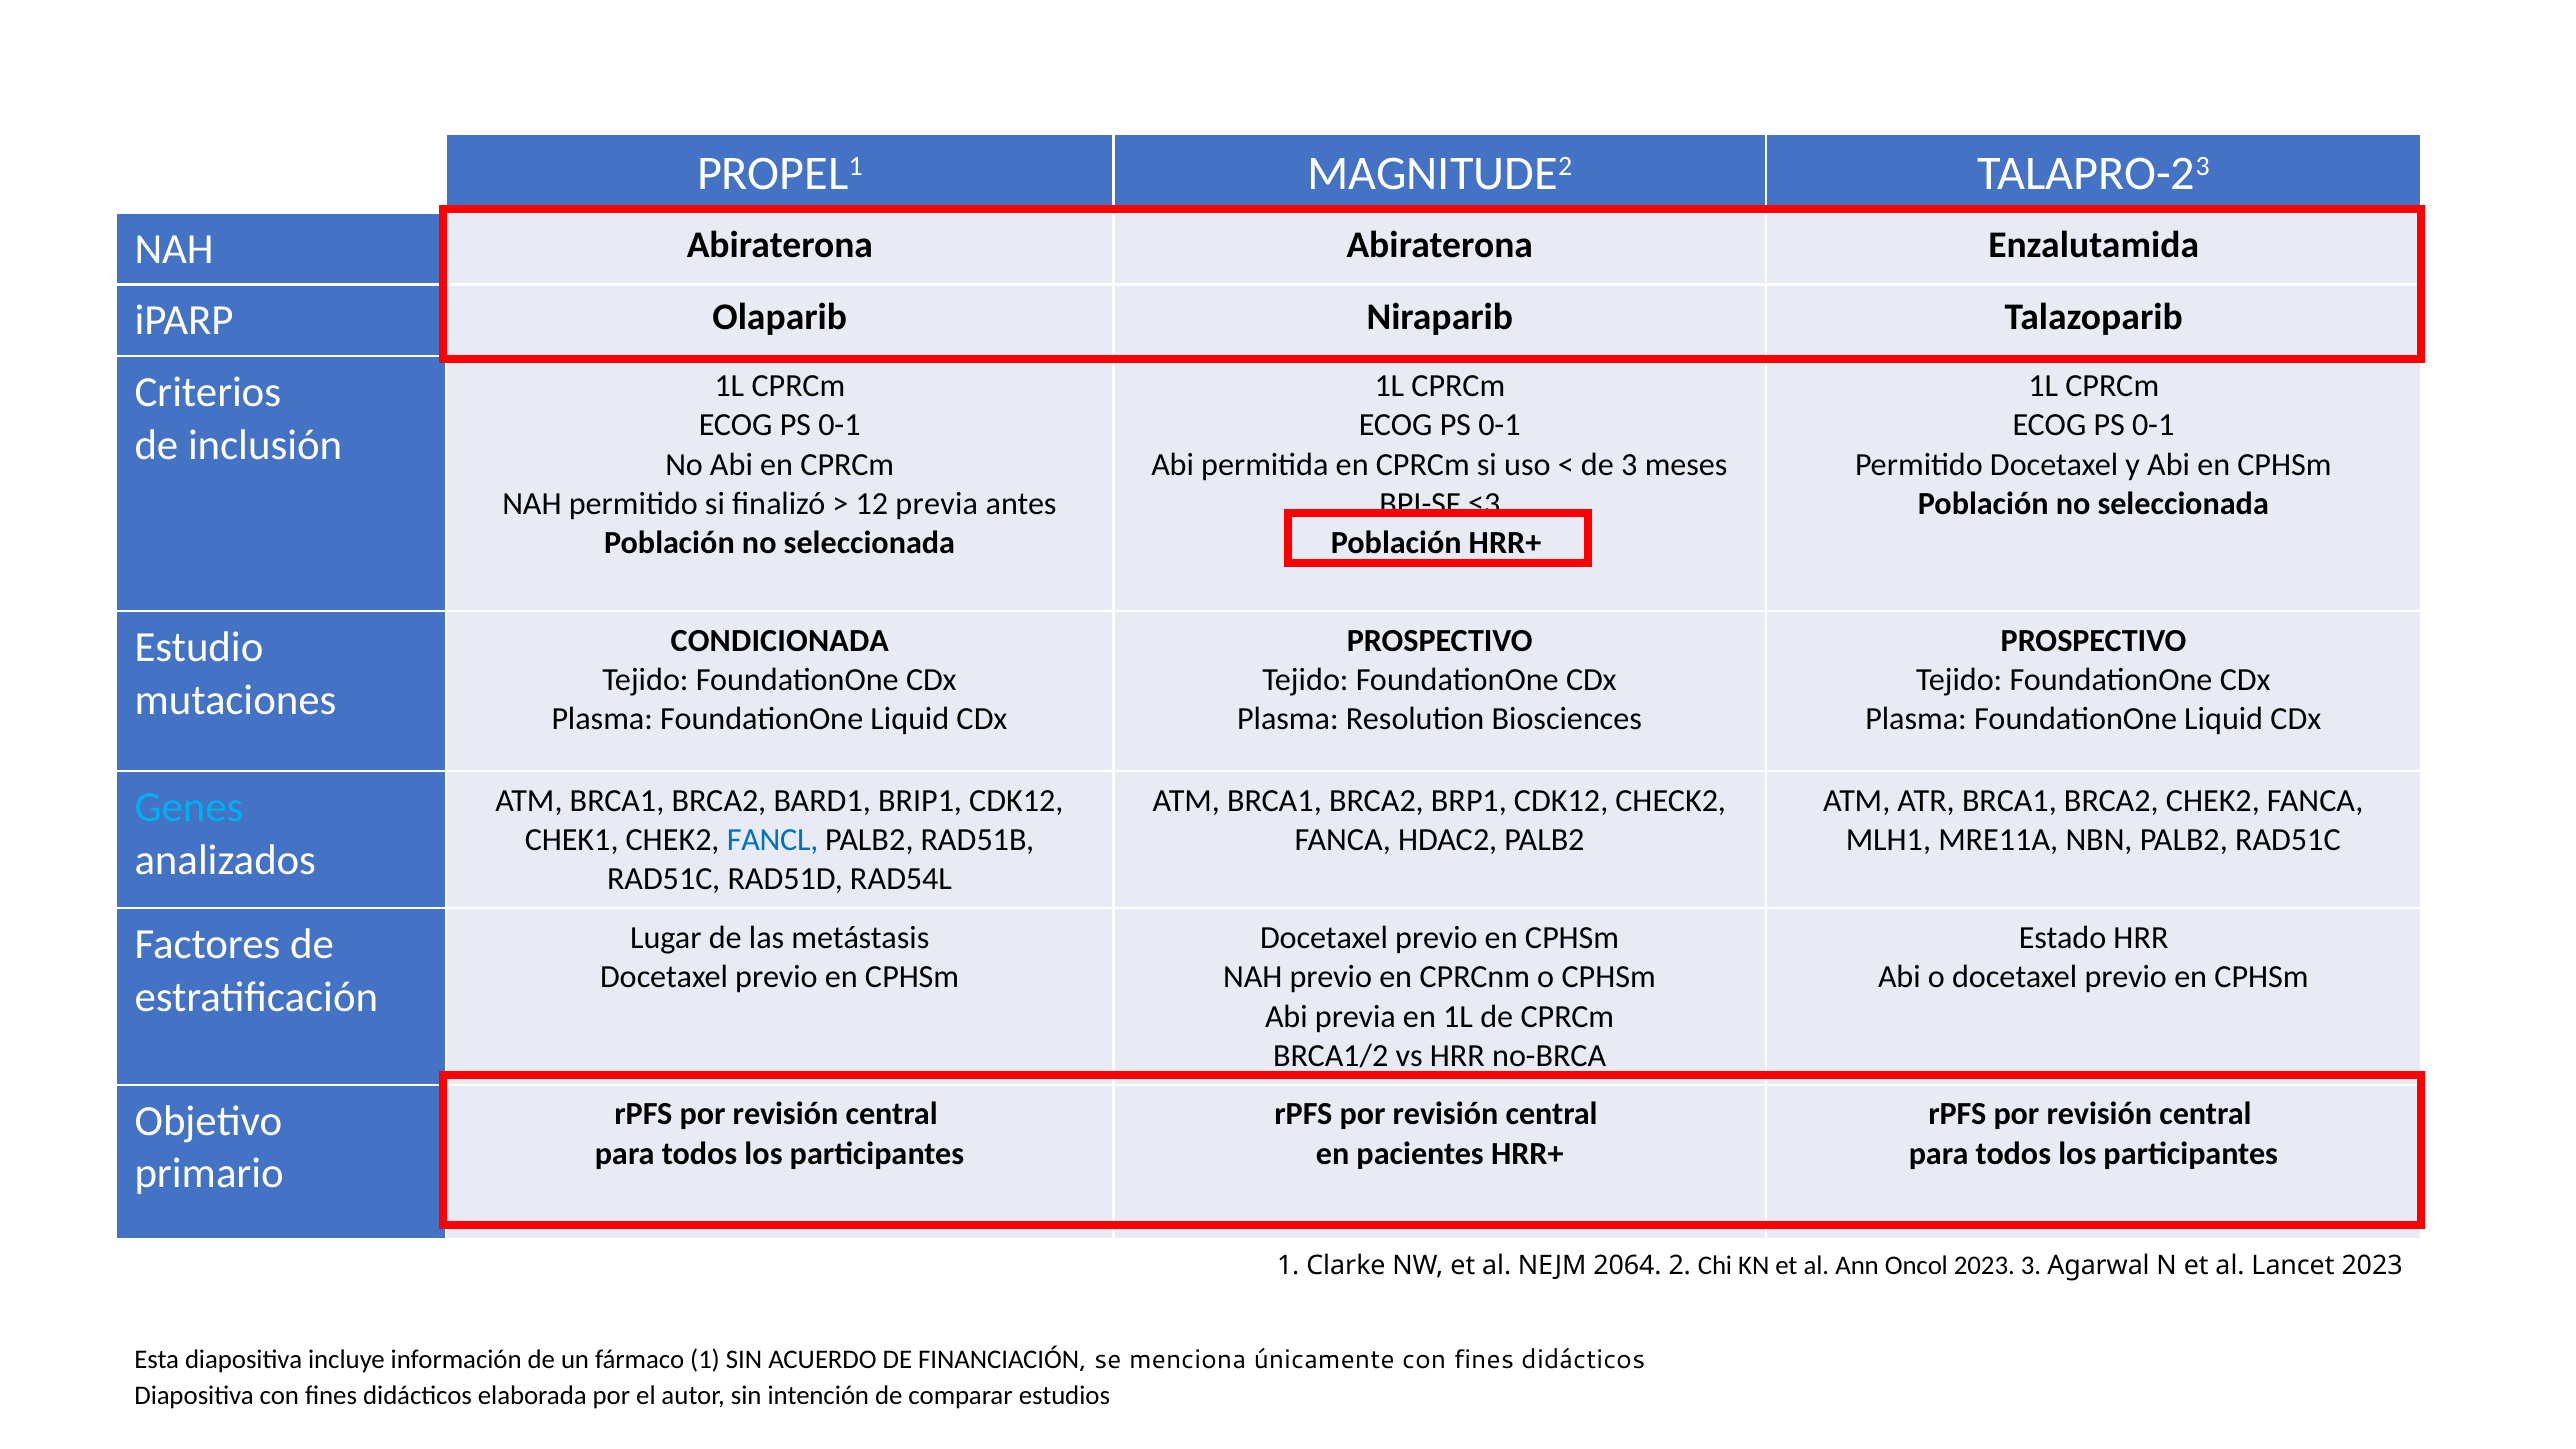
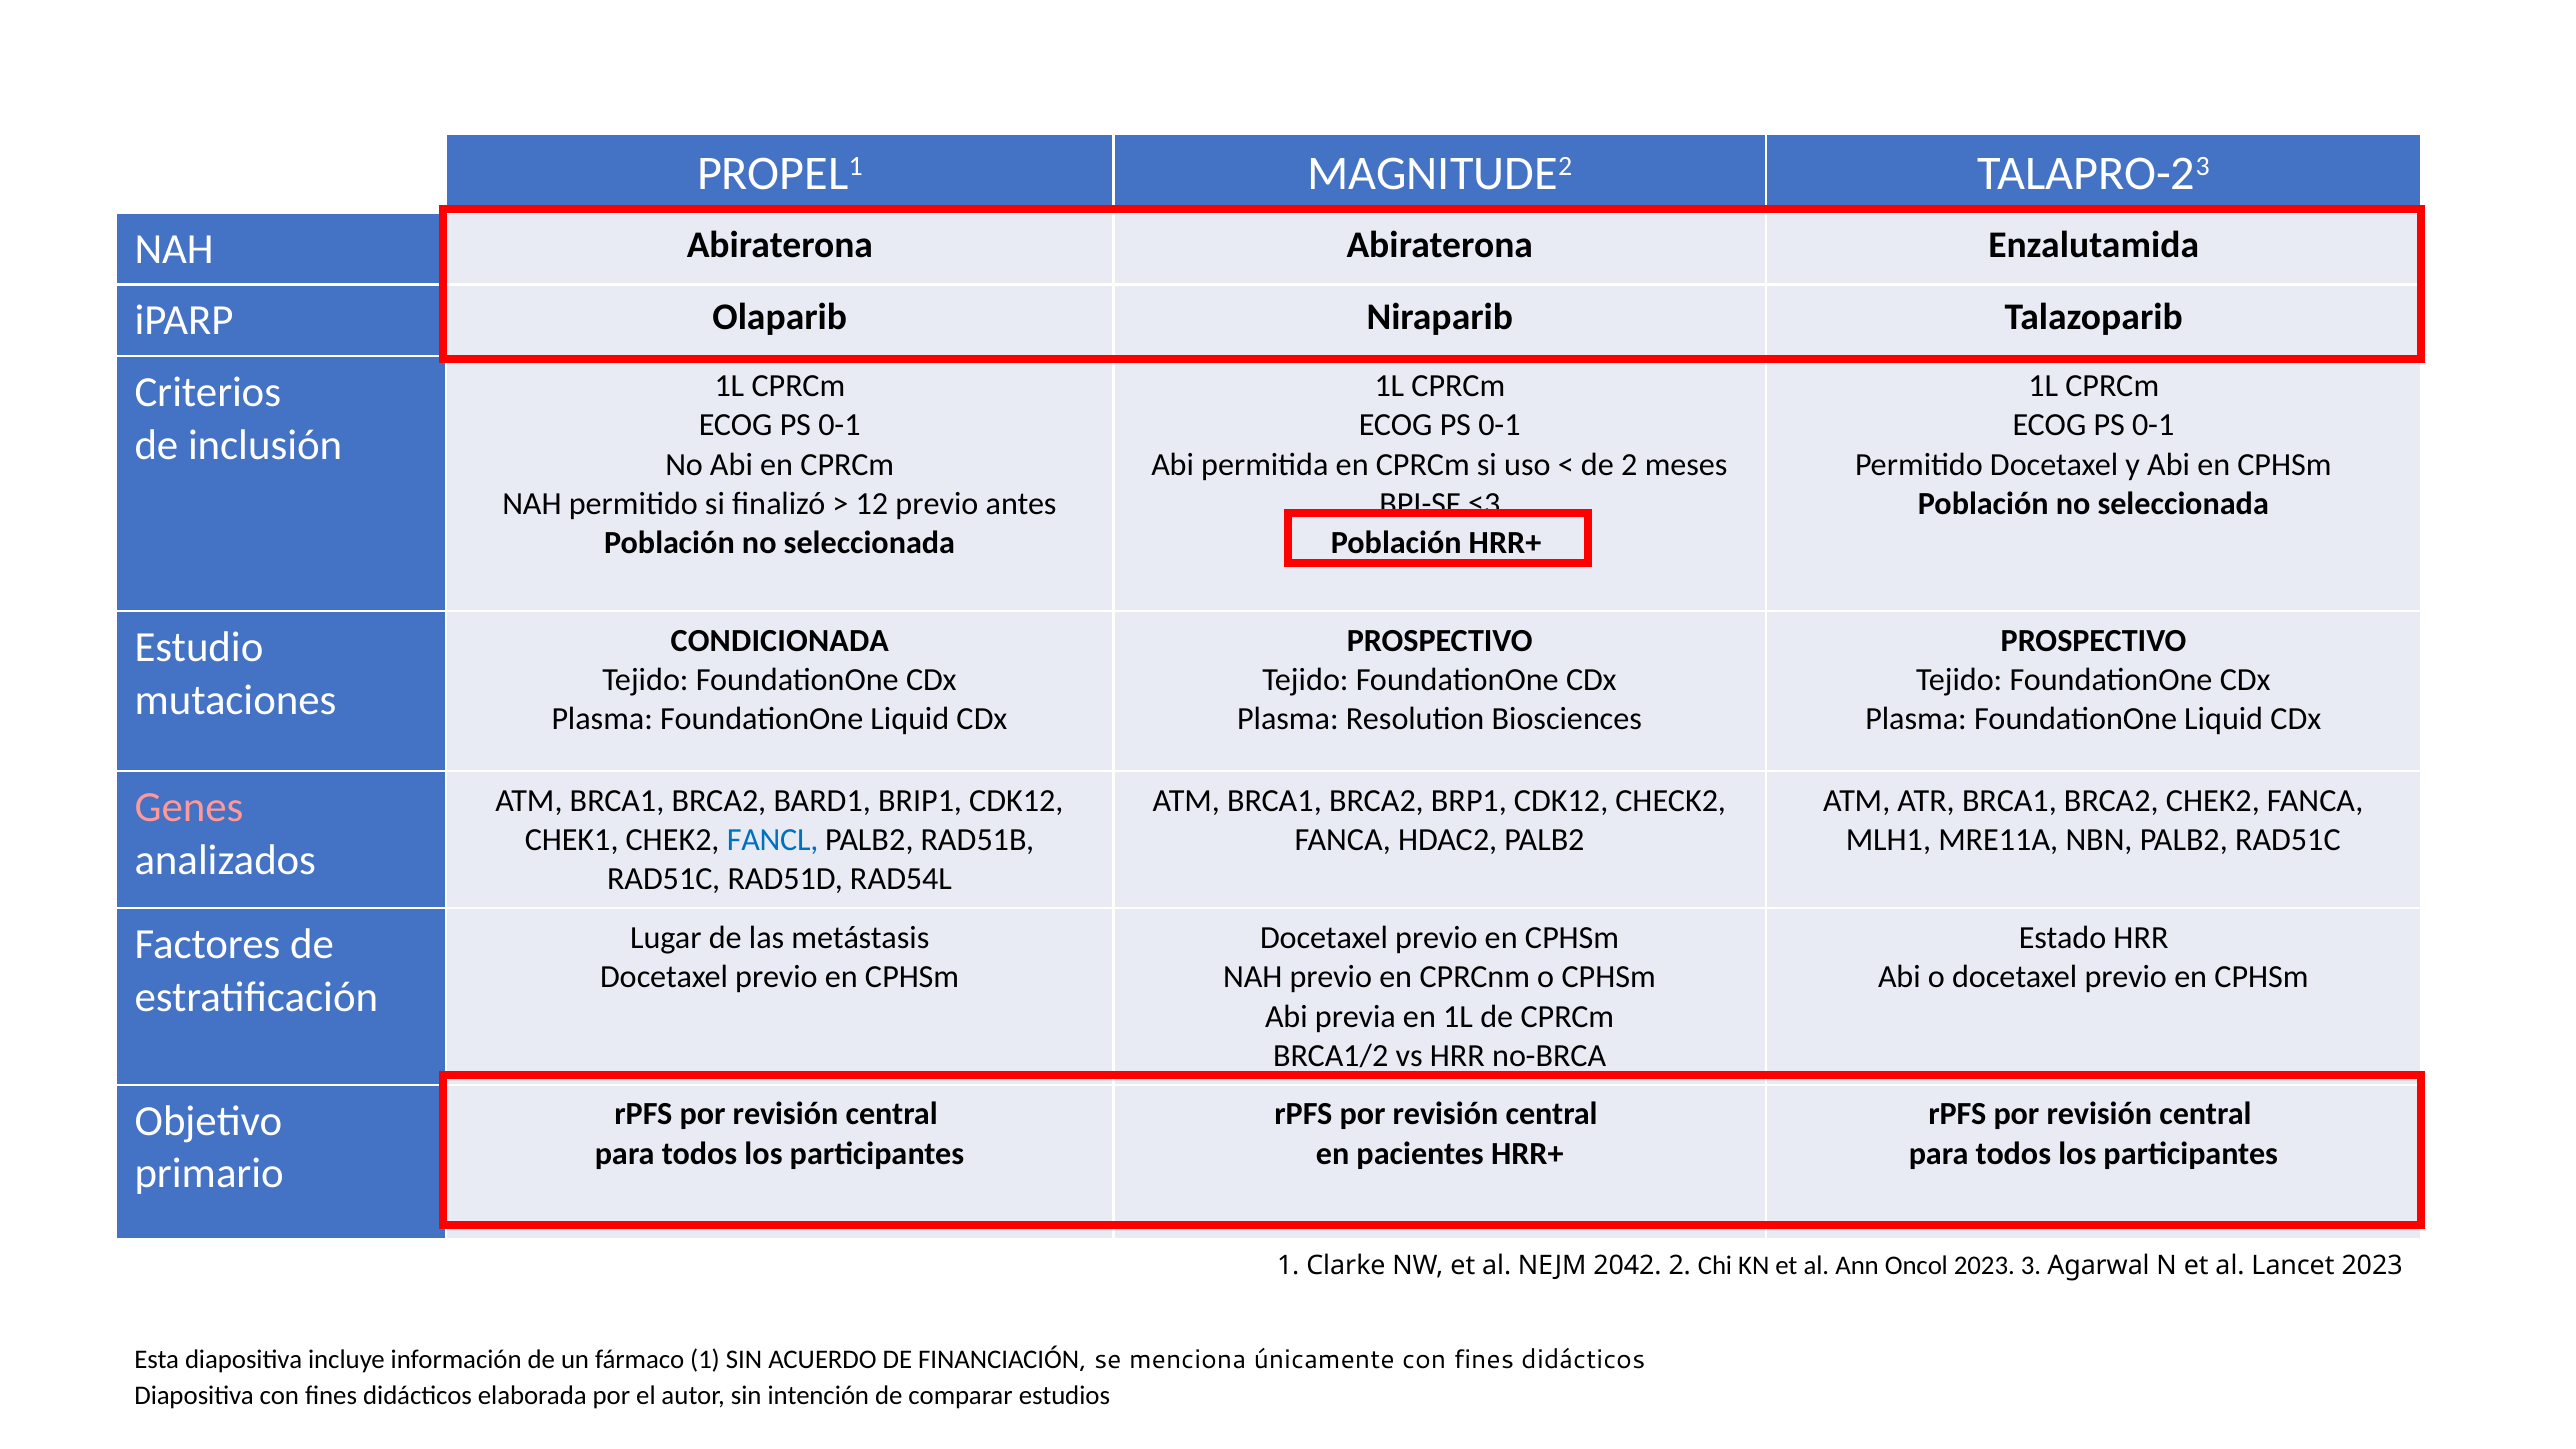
de 3: 3 -> 2
12 previa: previa -> previo
Genes colour: light blue -> pink
2064: 2064 -> 2042
